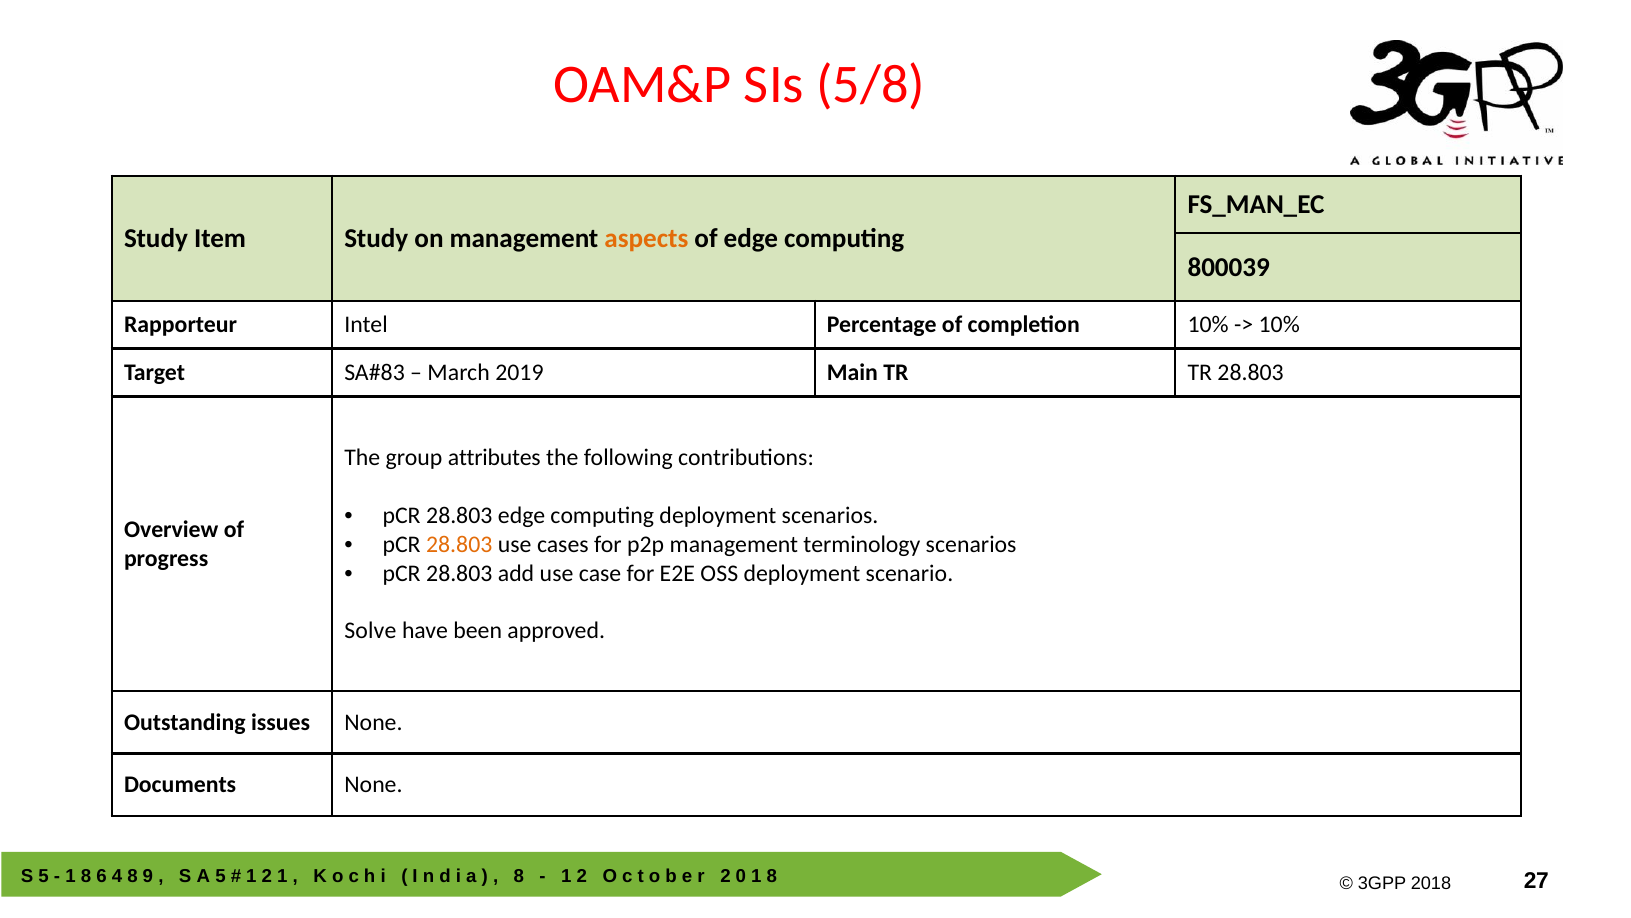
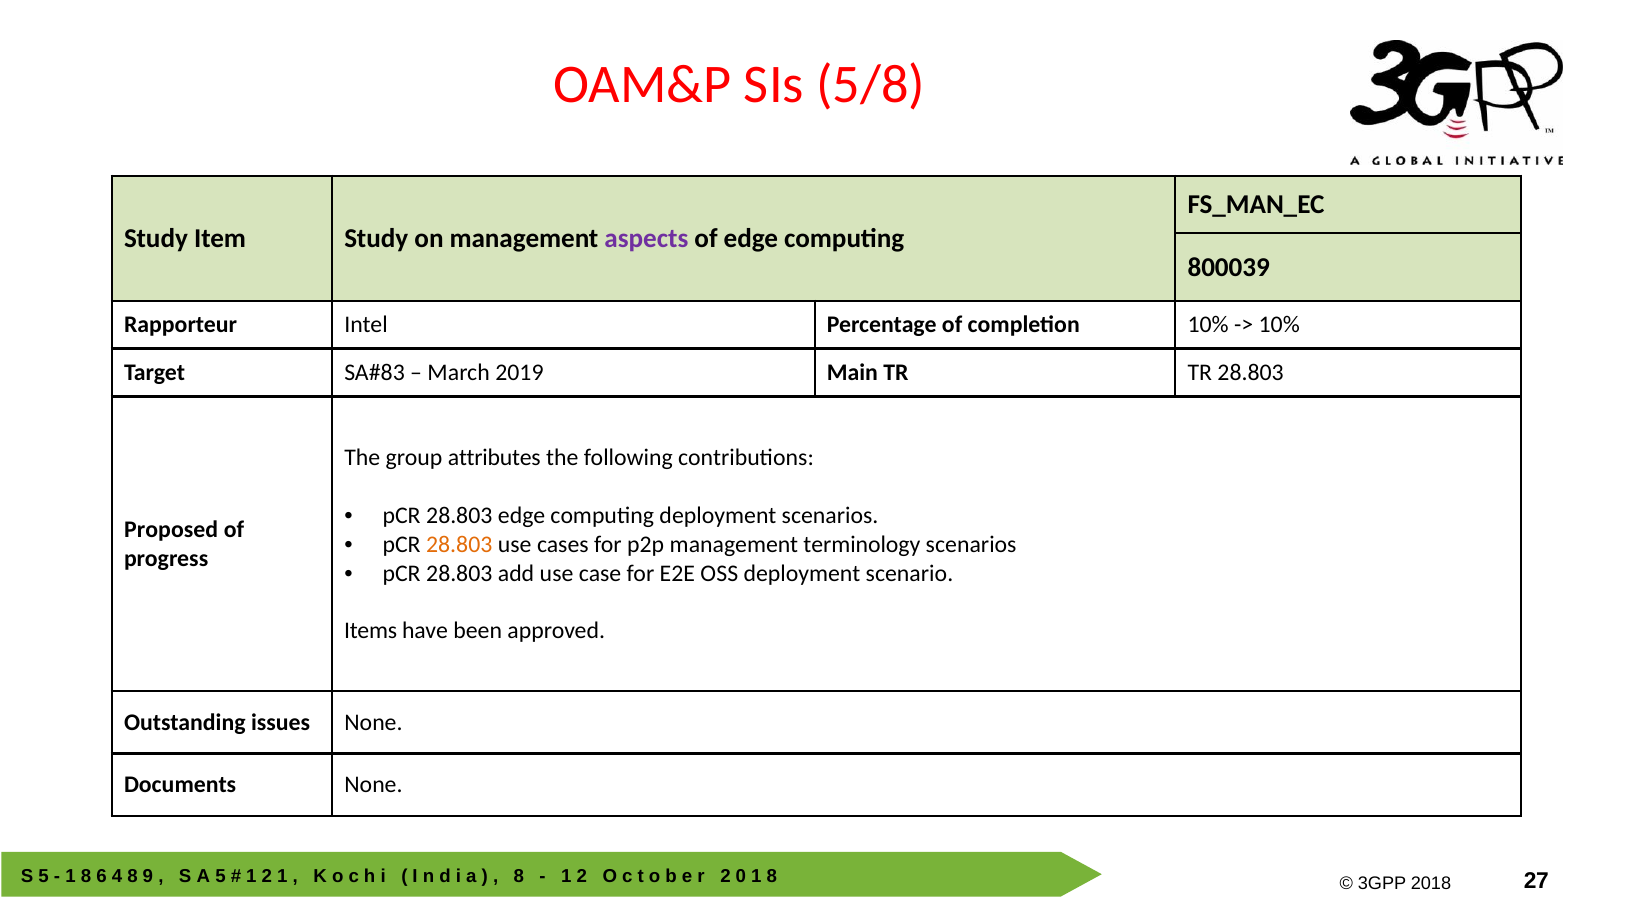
aspects colour: orange -> purple
Overview: Overview -> Proposed
Solve: Solve -> Items
